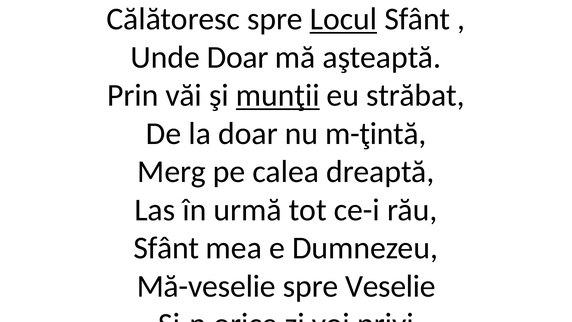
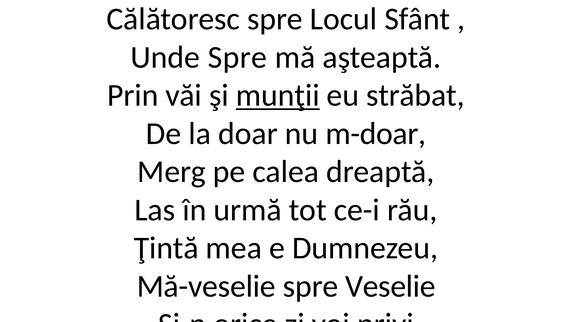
Locul underline: present -> none
Unde Doar: Doar -> Spre
m-ţintă: m-ţintă -> m-doar
Sfânt at (166, 248): Sfânt -> Ţintă
